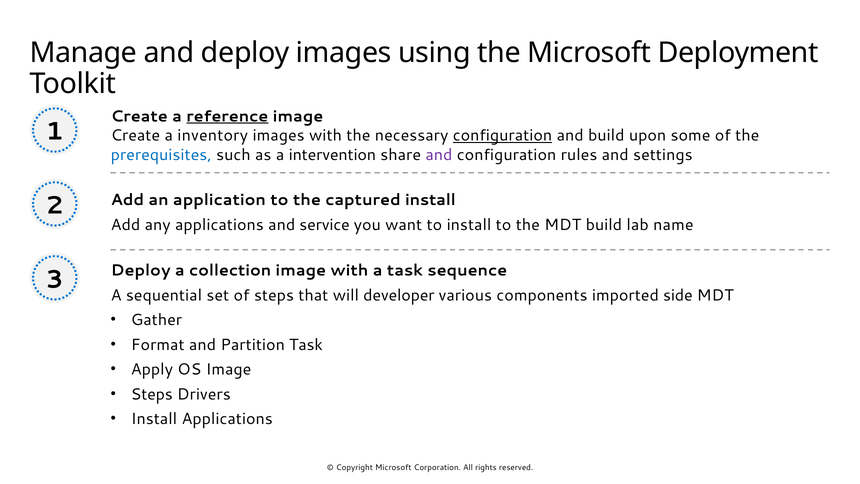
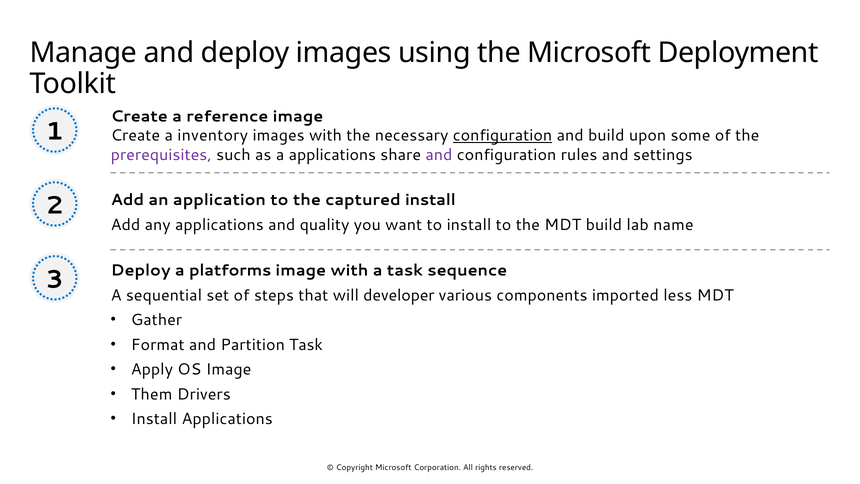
reference underline: present -> none
prerequisites colour: blue -> purple
a intervention: intervention -> applications
service: service -> quality
collection: collection -> platforms
side: side -> less
Steps at (152, 394): Steps -> Them
